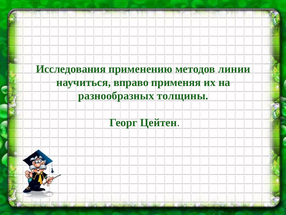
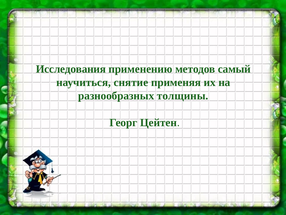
линии: линии -> самый
вправо: вправо -> снятие
